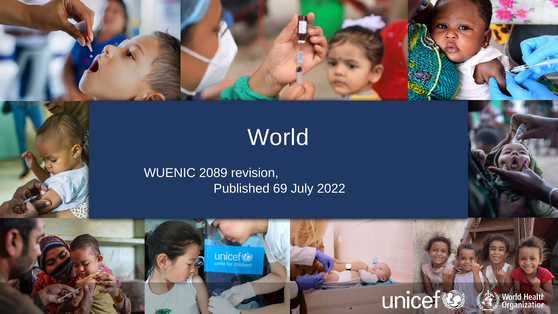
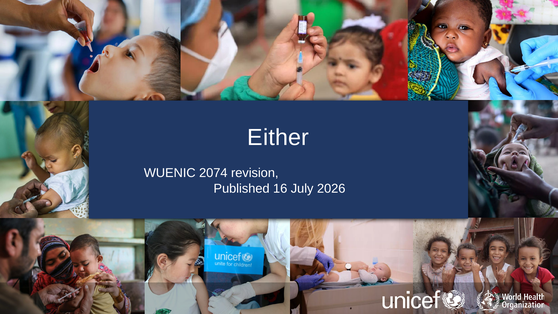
World: World -> Either
2089: 2089 -> 2074
69: 69 -> 16
2022: 2022 -> 2026
